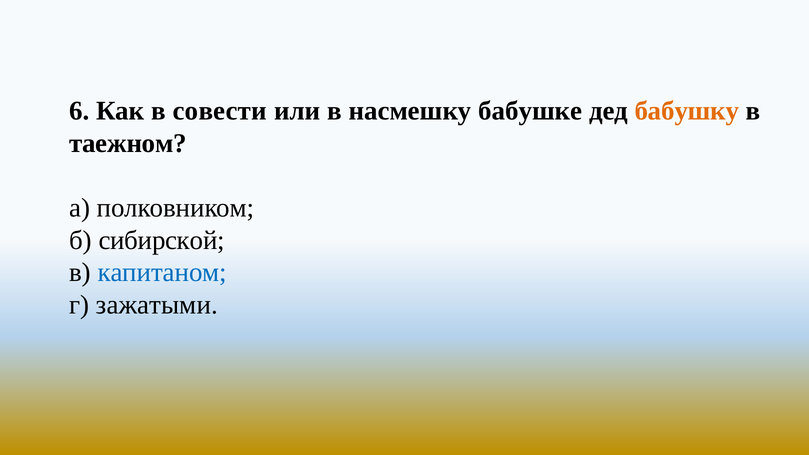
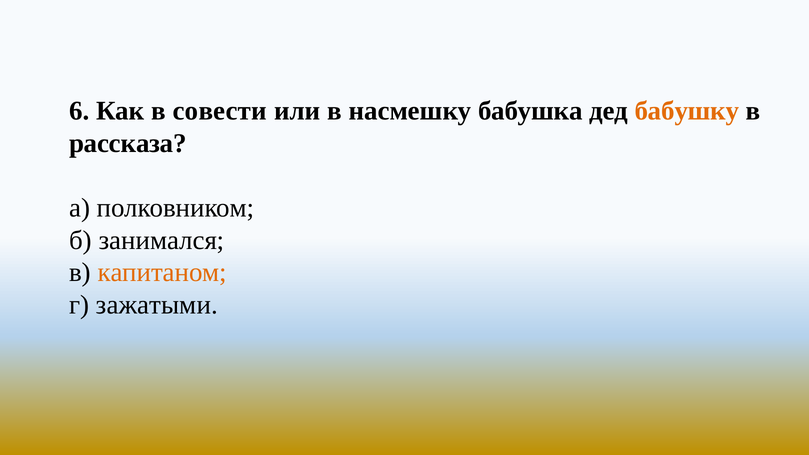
бабушке: бабушке -> бабушка
таежном: таежном -> рассказа
сибирской: сибирской -> занимался
капитаном colour: blue -> orange
